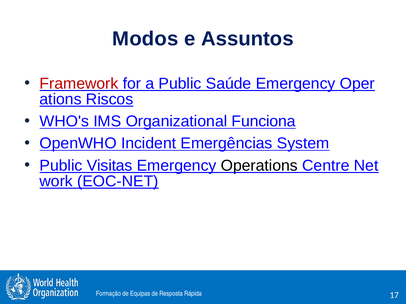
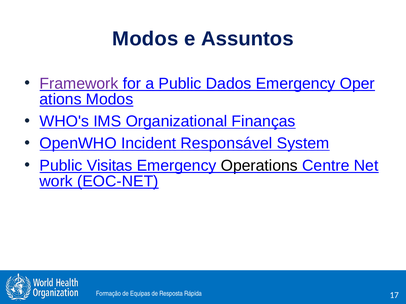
Framework colour: red -> purple
Saúde: Saúde -> Dados
Riscos at (110, 99): Riscos -> Modos
Funciona: Funciona -> Finanças
Emergências: Emergências -> Responsável
